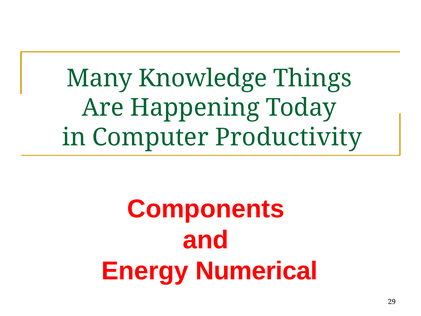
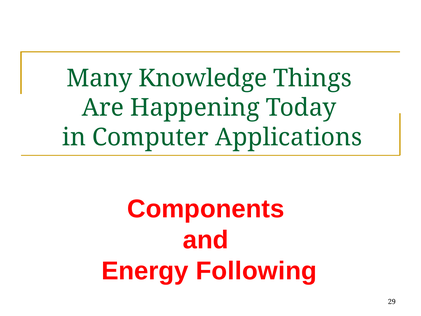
Productivity: Productivity -> Applications
Numerical: Numerical -> Following
